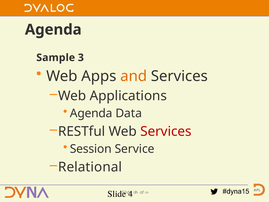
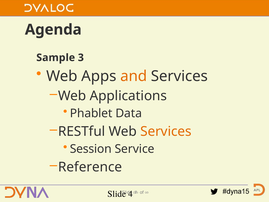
Agenda at (91, 113): Agenda -> Phablet
Services at (166, 131) colour: red -> orange
Relational: Relational -> Reference
